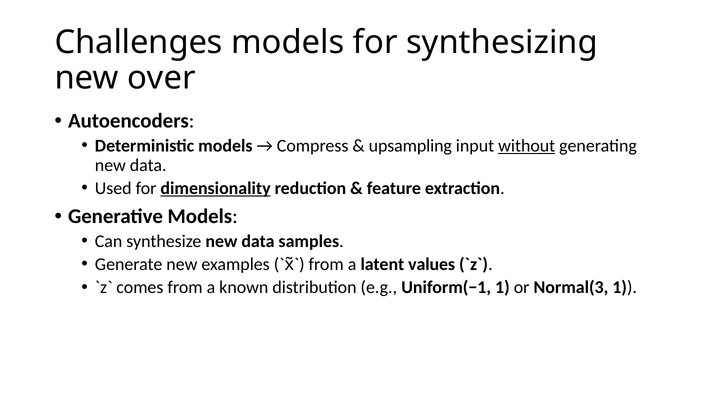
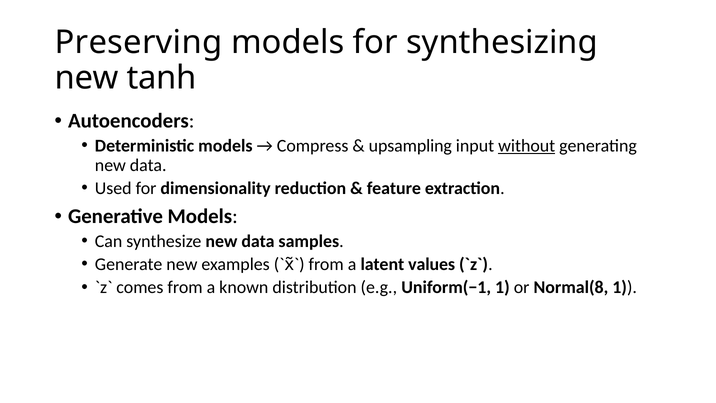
Challenges: Challenges -> Preserving
over: over -> tanh
dimensionality underline: present -> none
Normal(3: Normal(3 -> Normal(8
